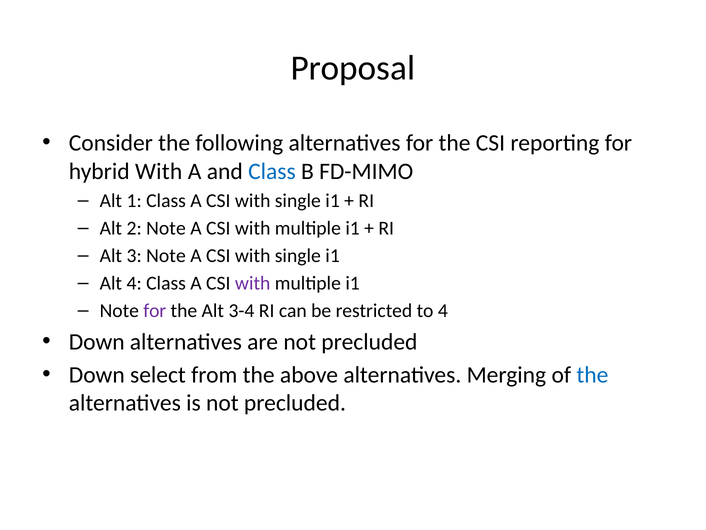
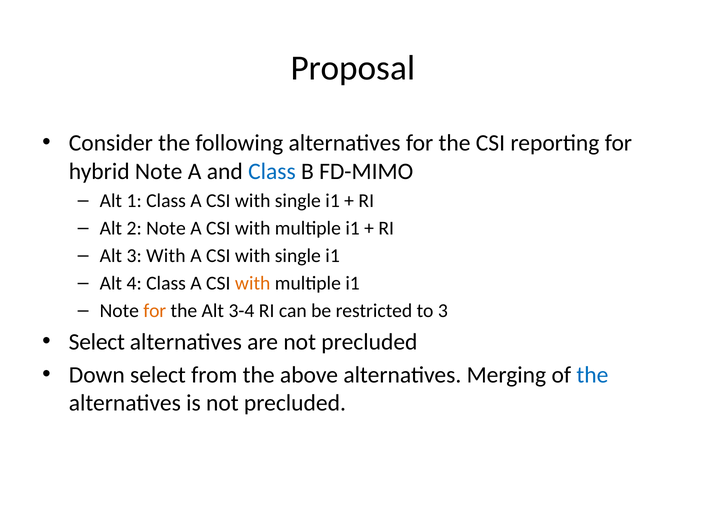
hybrid With: With -> Note
3 Note: Note -> With
with at (253, 283) colour: purple -> orange
for at (155, 311) colour: purple -> orange
to 4: 4 -> 3
Down at (97, 341): Down -> Select
